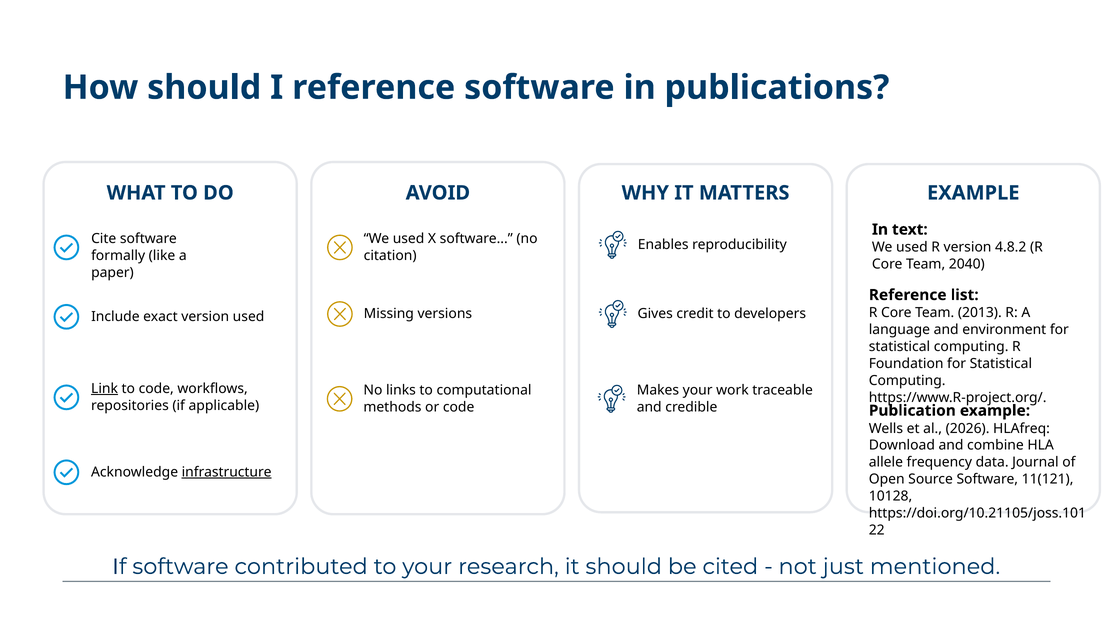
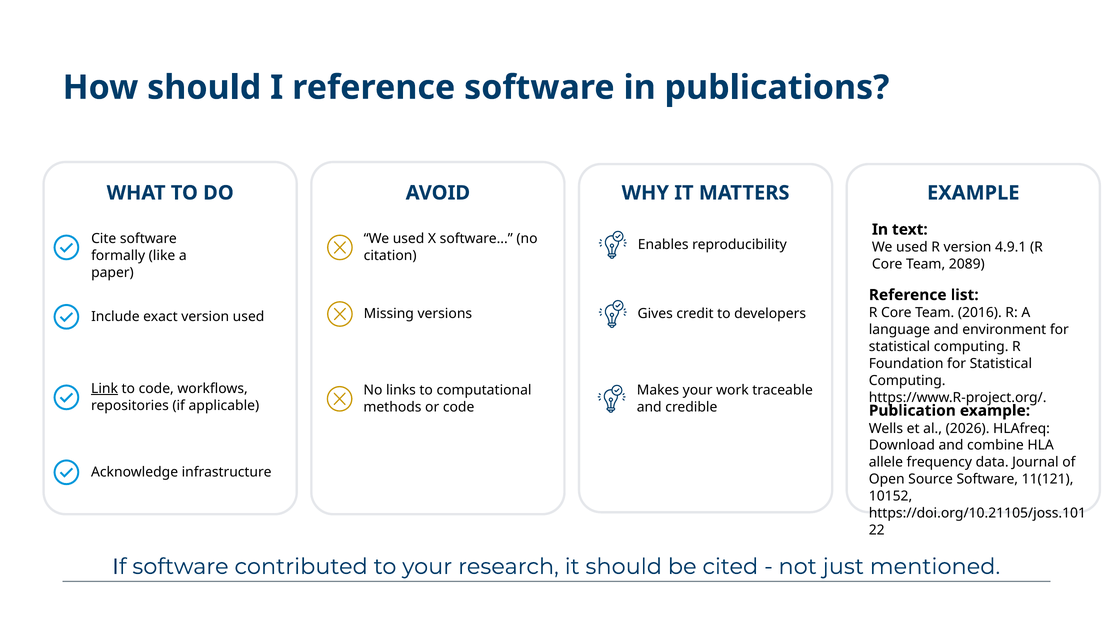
4.8.2: 4.8.2 -> 4.9.1
2040: 2040 -> 2089
2013: 2013 -> 2016
infrastructure underline: present -> none
10128: 10128 -> 10152
